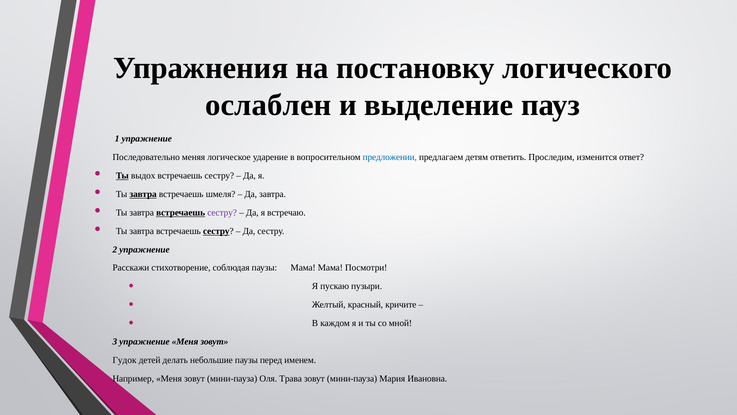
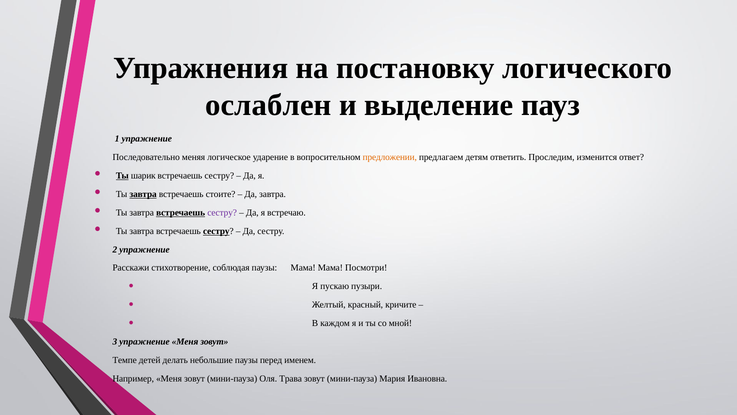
предложении colour: blue -> orange
выдох: выдох -> шарик
шмеля: шмеля -> стоите
Гудок: Гудок -> Темпе
